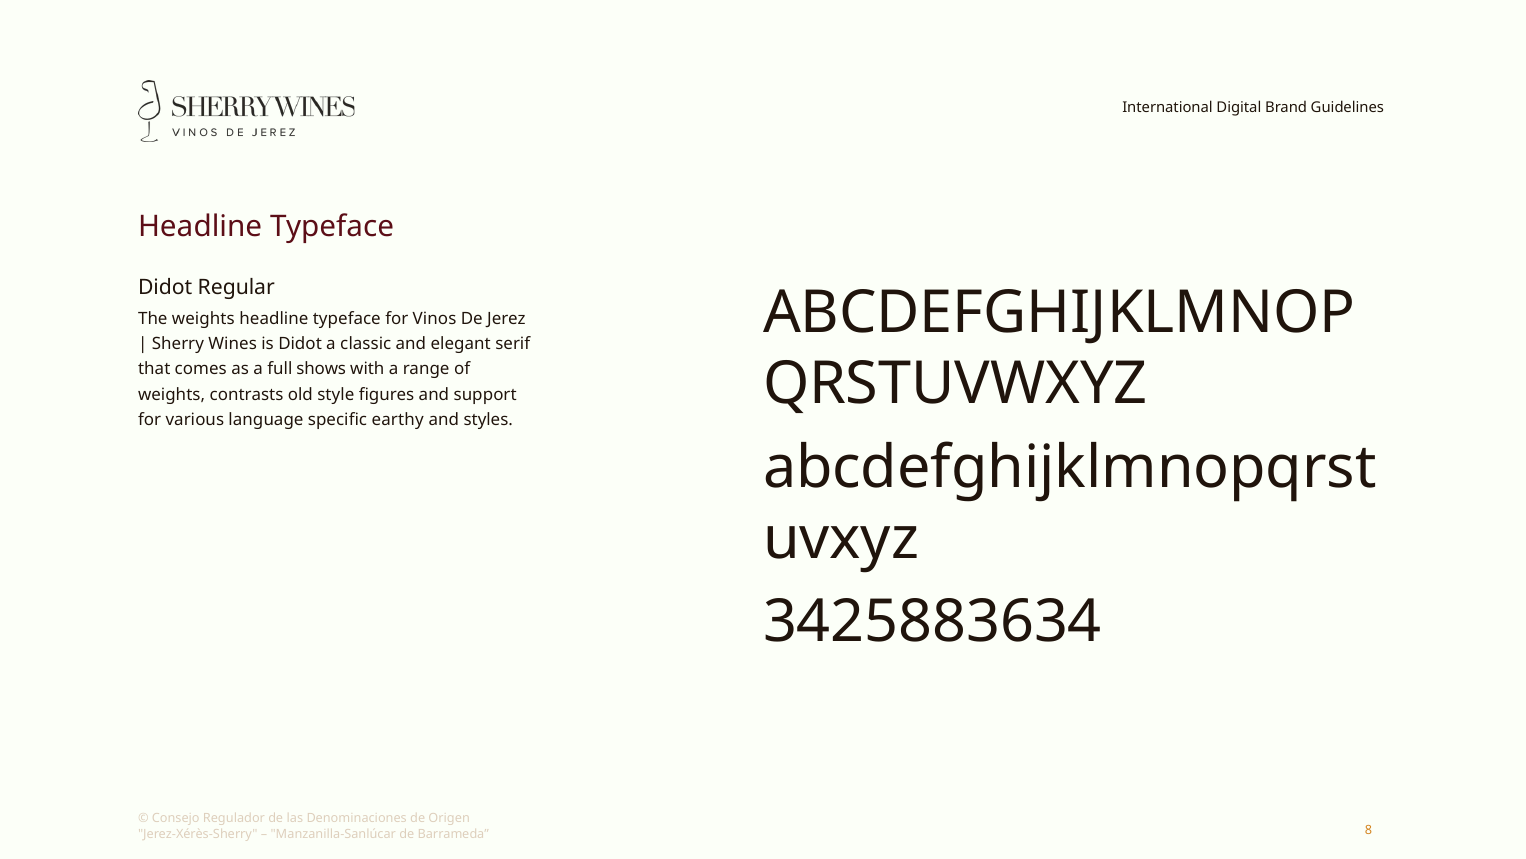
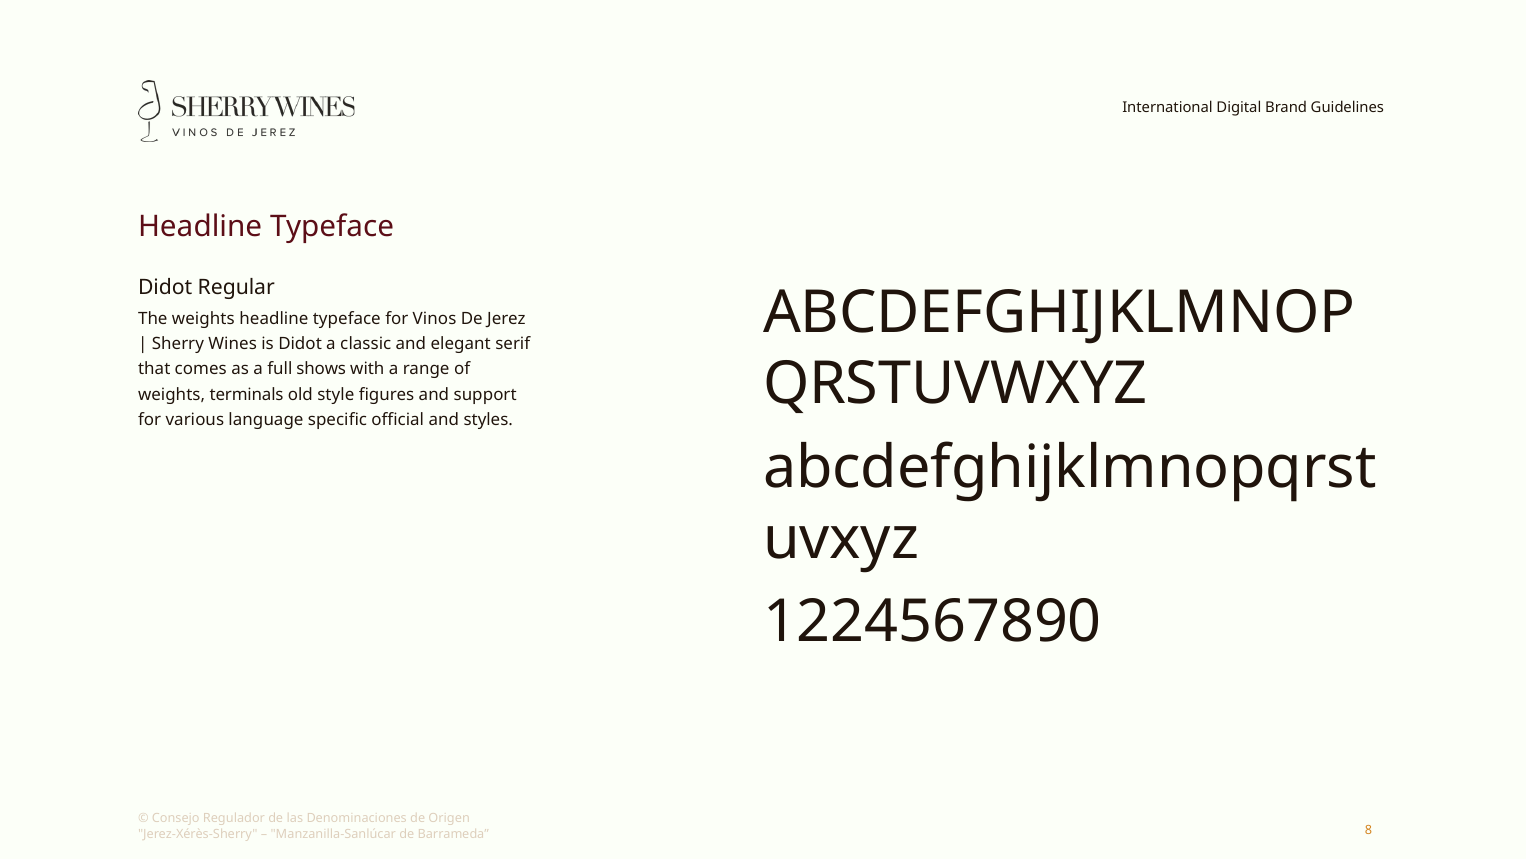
contrasts: contrasts -> terminals
earthy: earthy -> official
3425883634: 3425883634 -> 1224567890
